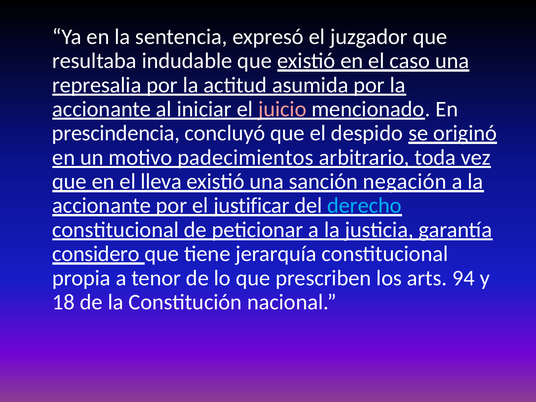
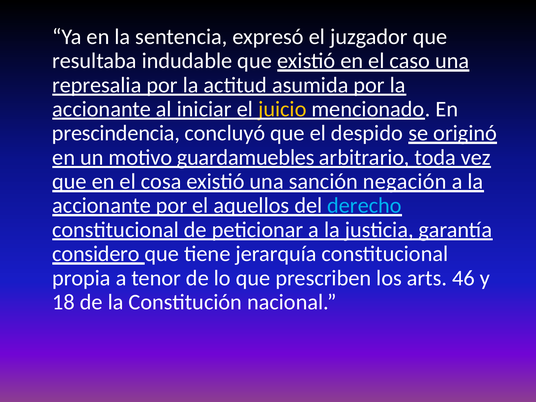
juicio colour: pink -> yellow
padecimientos: padecimientos -> guardamuebles
lleva: lleva -> cosa
justificar: justificar -> aquellos
94: 94 -> 46
